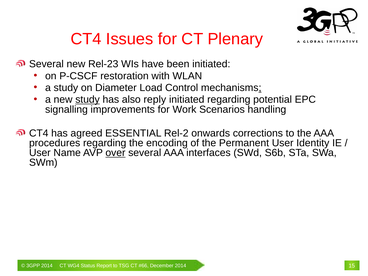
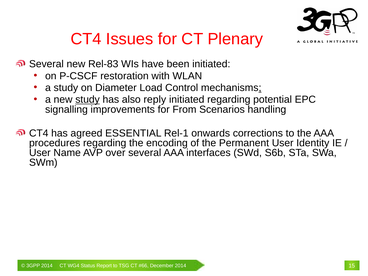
Rel-23: Rel-23 -> Rel-83
Work: Work -> From
Rel-2: Rel-2 -> Rel-1
over underline: present -> none
